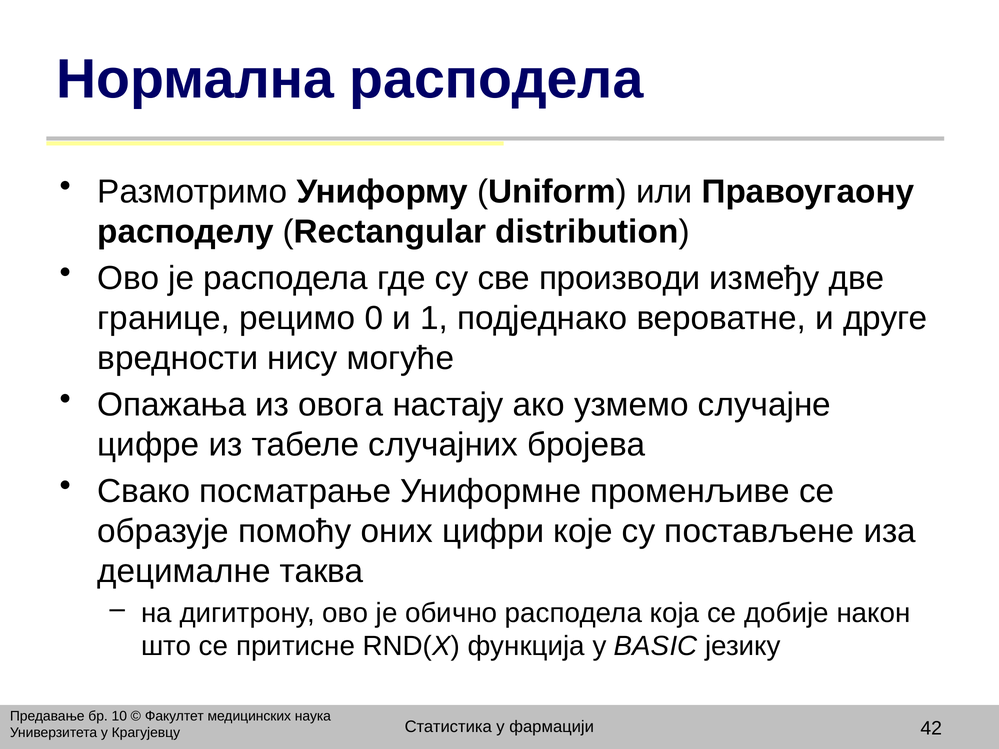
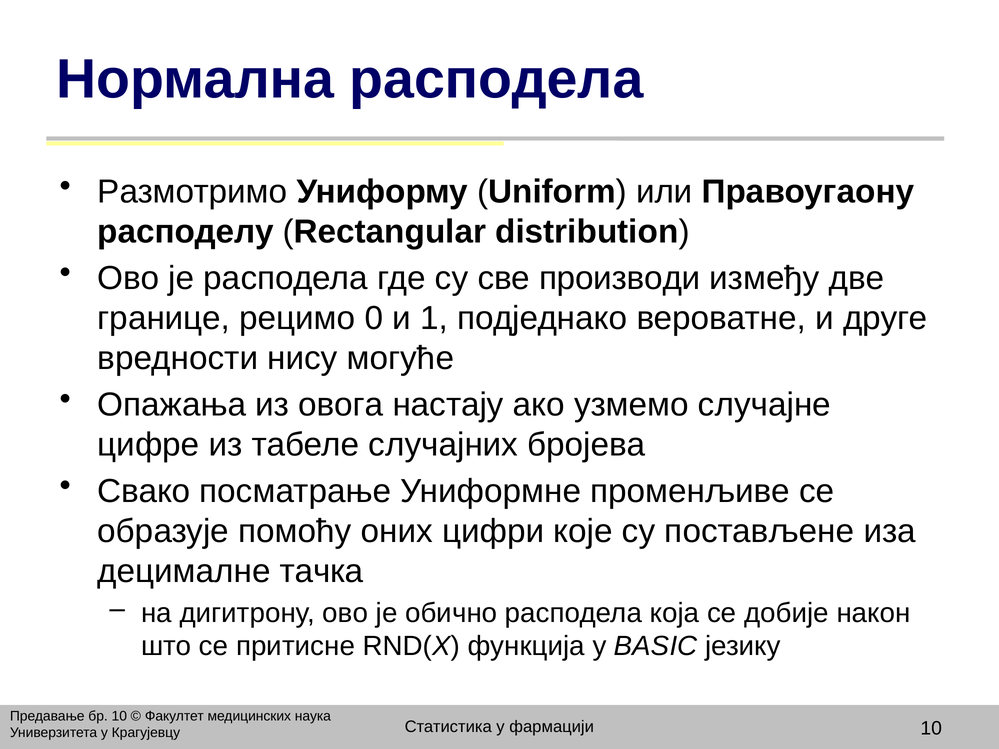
таква: таква -> тачка
фармацији 42: 42 -> 10
